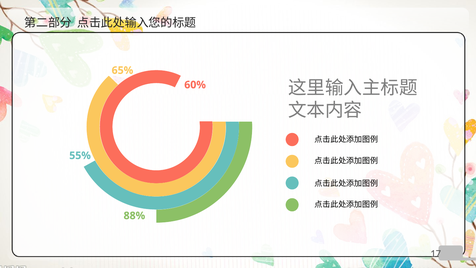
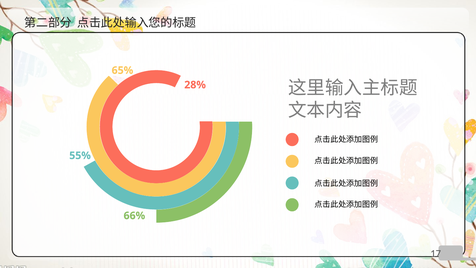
60%: 60% -> 28%
88%: 88% -> 66%
